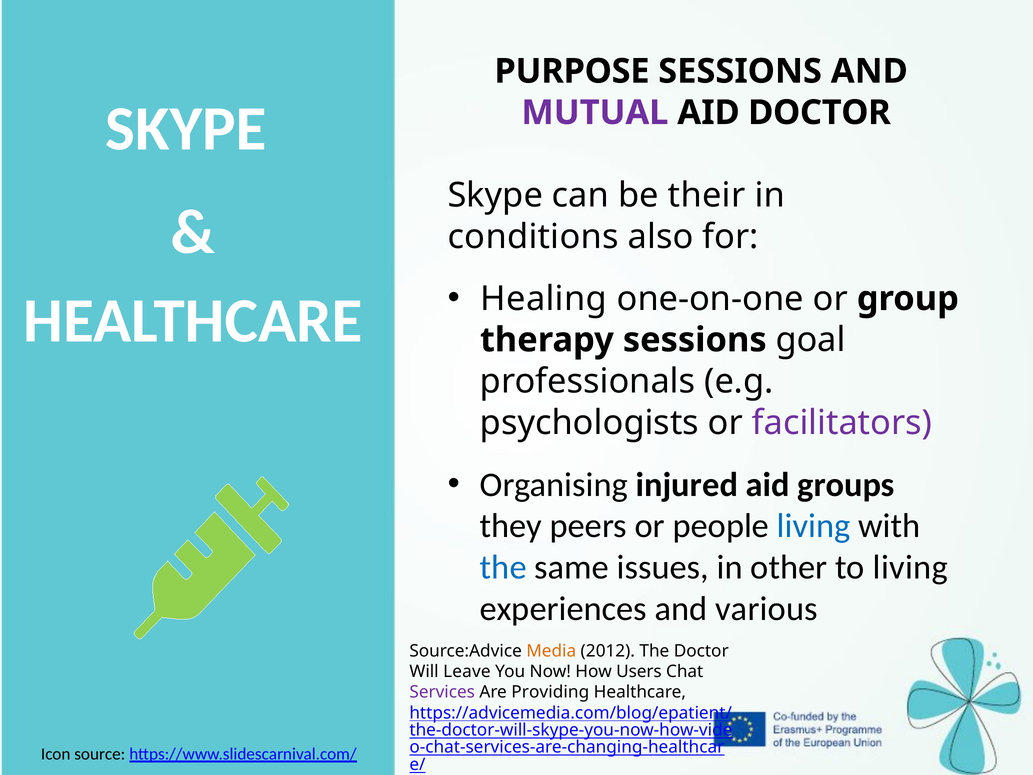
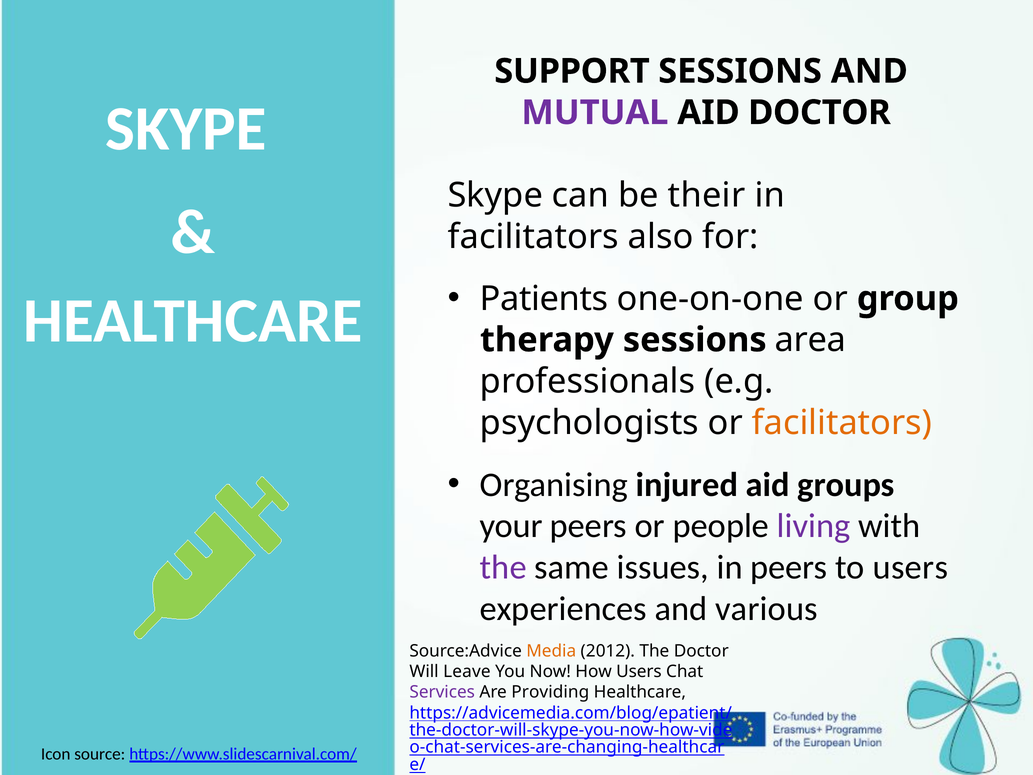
PURPOSE: PURPOSE -> SUPPORT
conditions at (533, 237): conditions -> facilitators
Healing: Healing -> Patients
goal: goal -> area
facilitators at (842, 422) colour: purple -> orange
they: they -> your
living at (814, 526) colour: blue -> purple
the at (503, 567) colour: blue -> purple
in other: other -> peers
to living: living -> users
